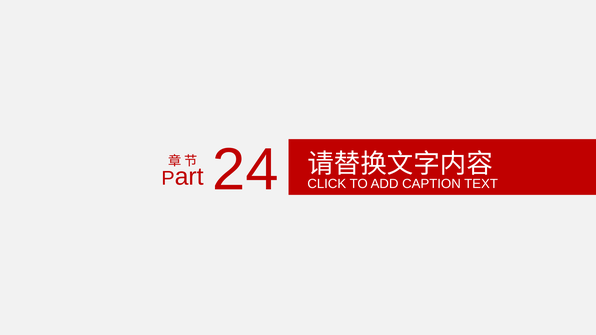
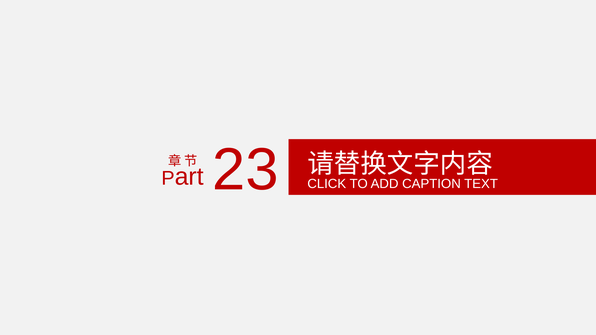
24: 24 -> 23
